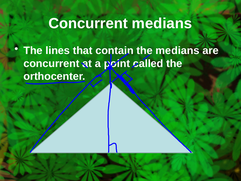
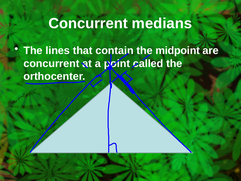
medians at (178, 51): medians -> midpoint
